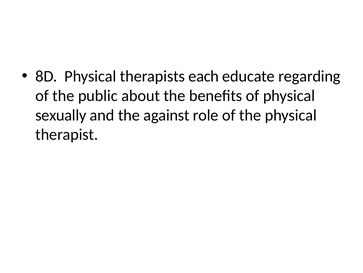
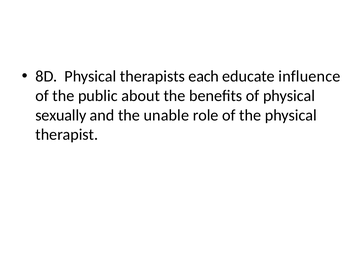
regarding: regarding -> influence
against: against -> unable
